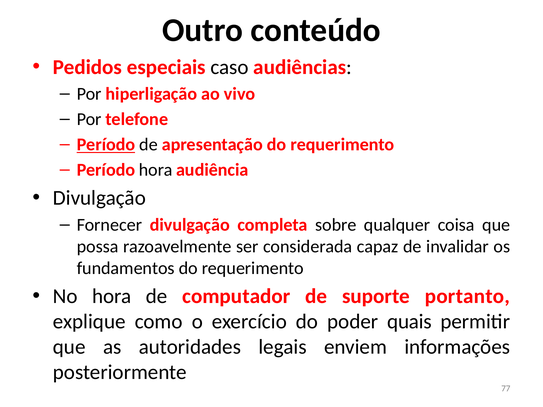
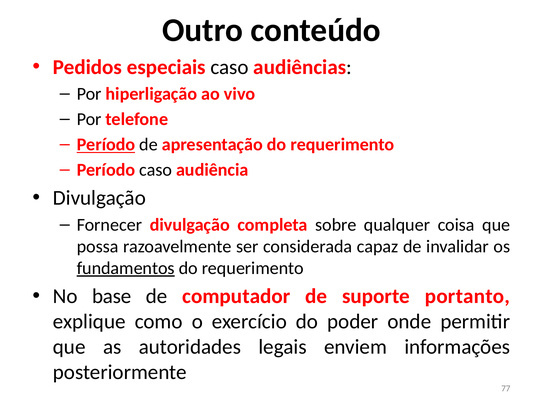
Período hora: hora -> caso
fundamentos underline: none -> present
No hora: hora -> base
quais: quais -> onde
